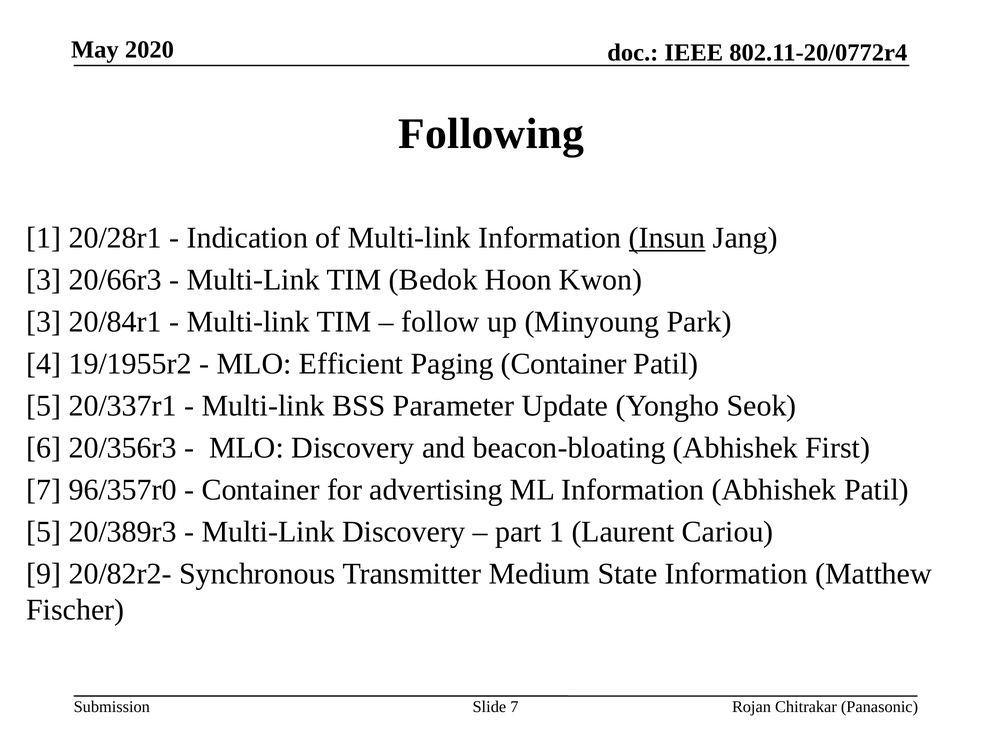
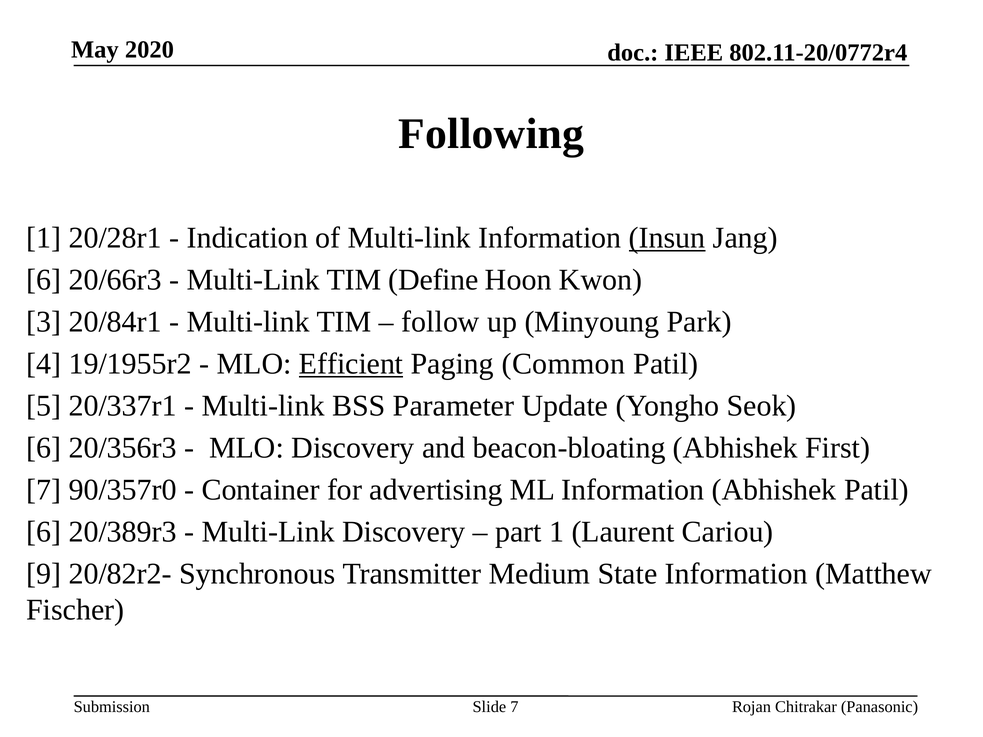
3 at (44, 280): 3 -> 6
Bedok: Bedok -> Define
Efficient underline: none -> present
Paging Container: Container -> Common
96/357r0: 96/357r0 -> 90/357r0
5 at (44, 532): 5 -> 6
